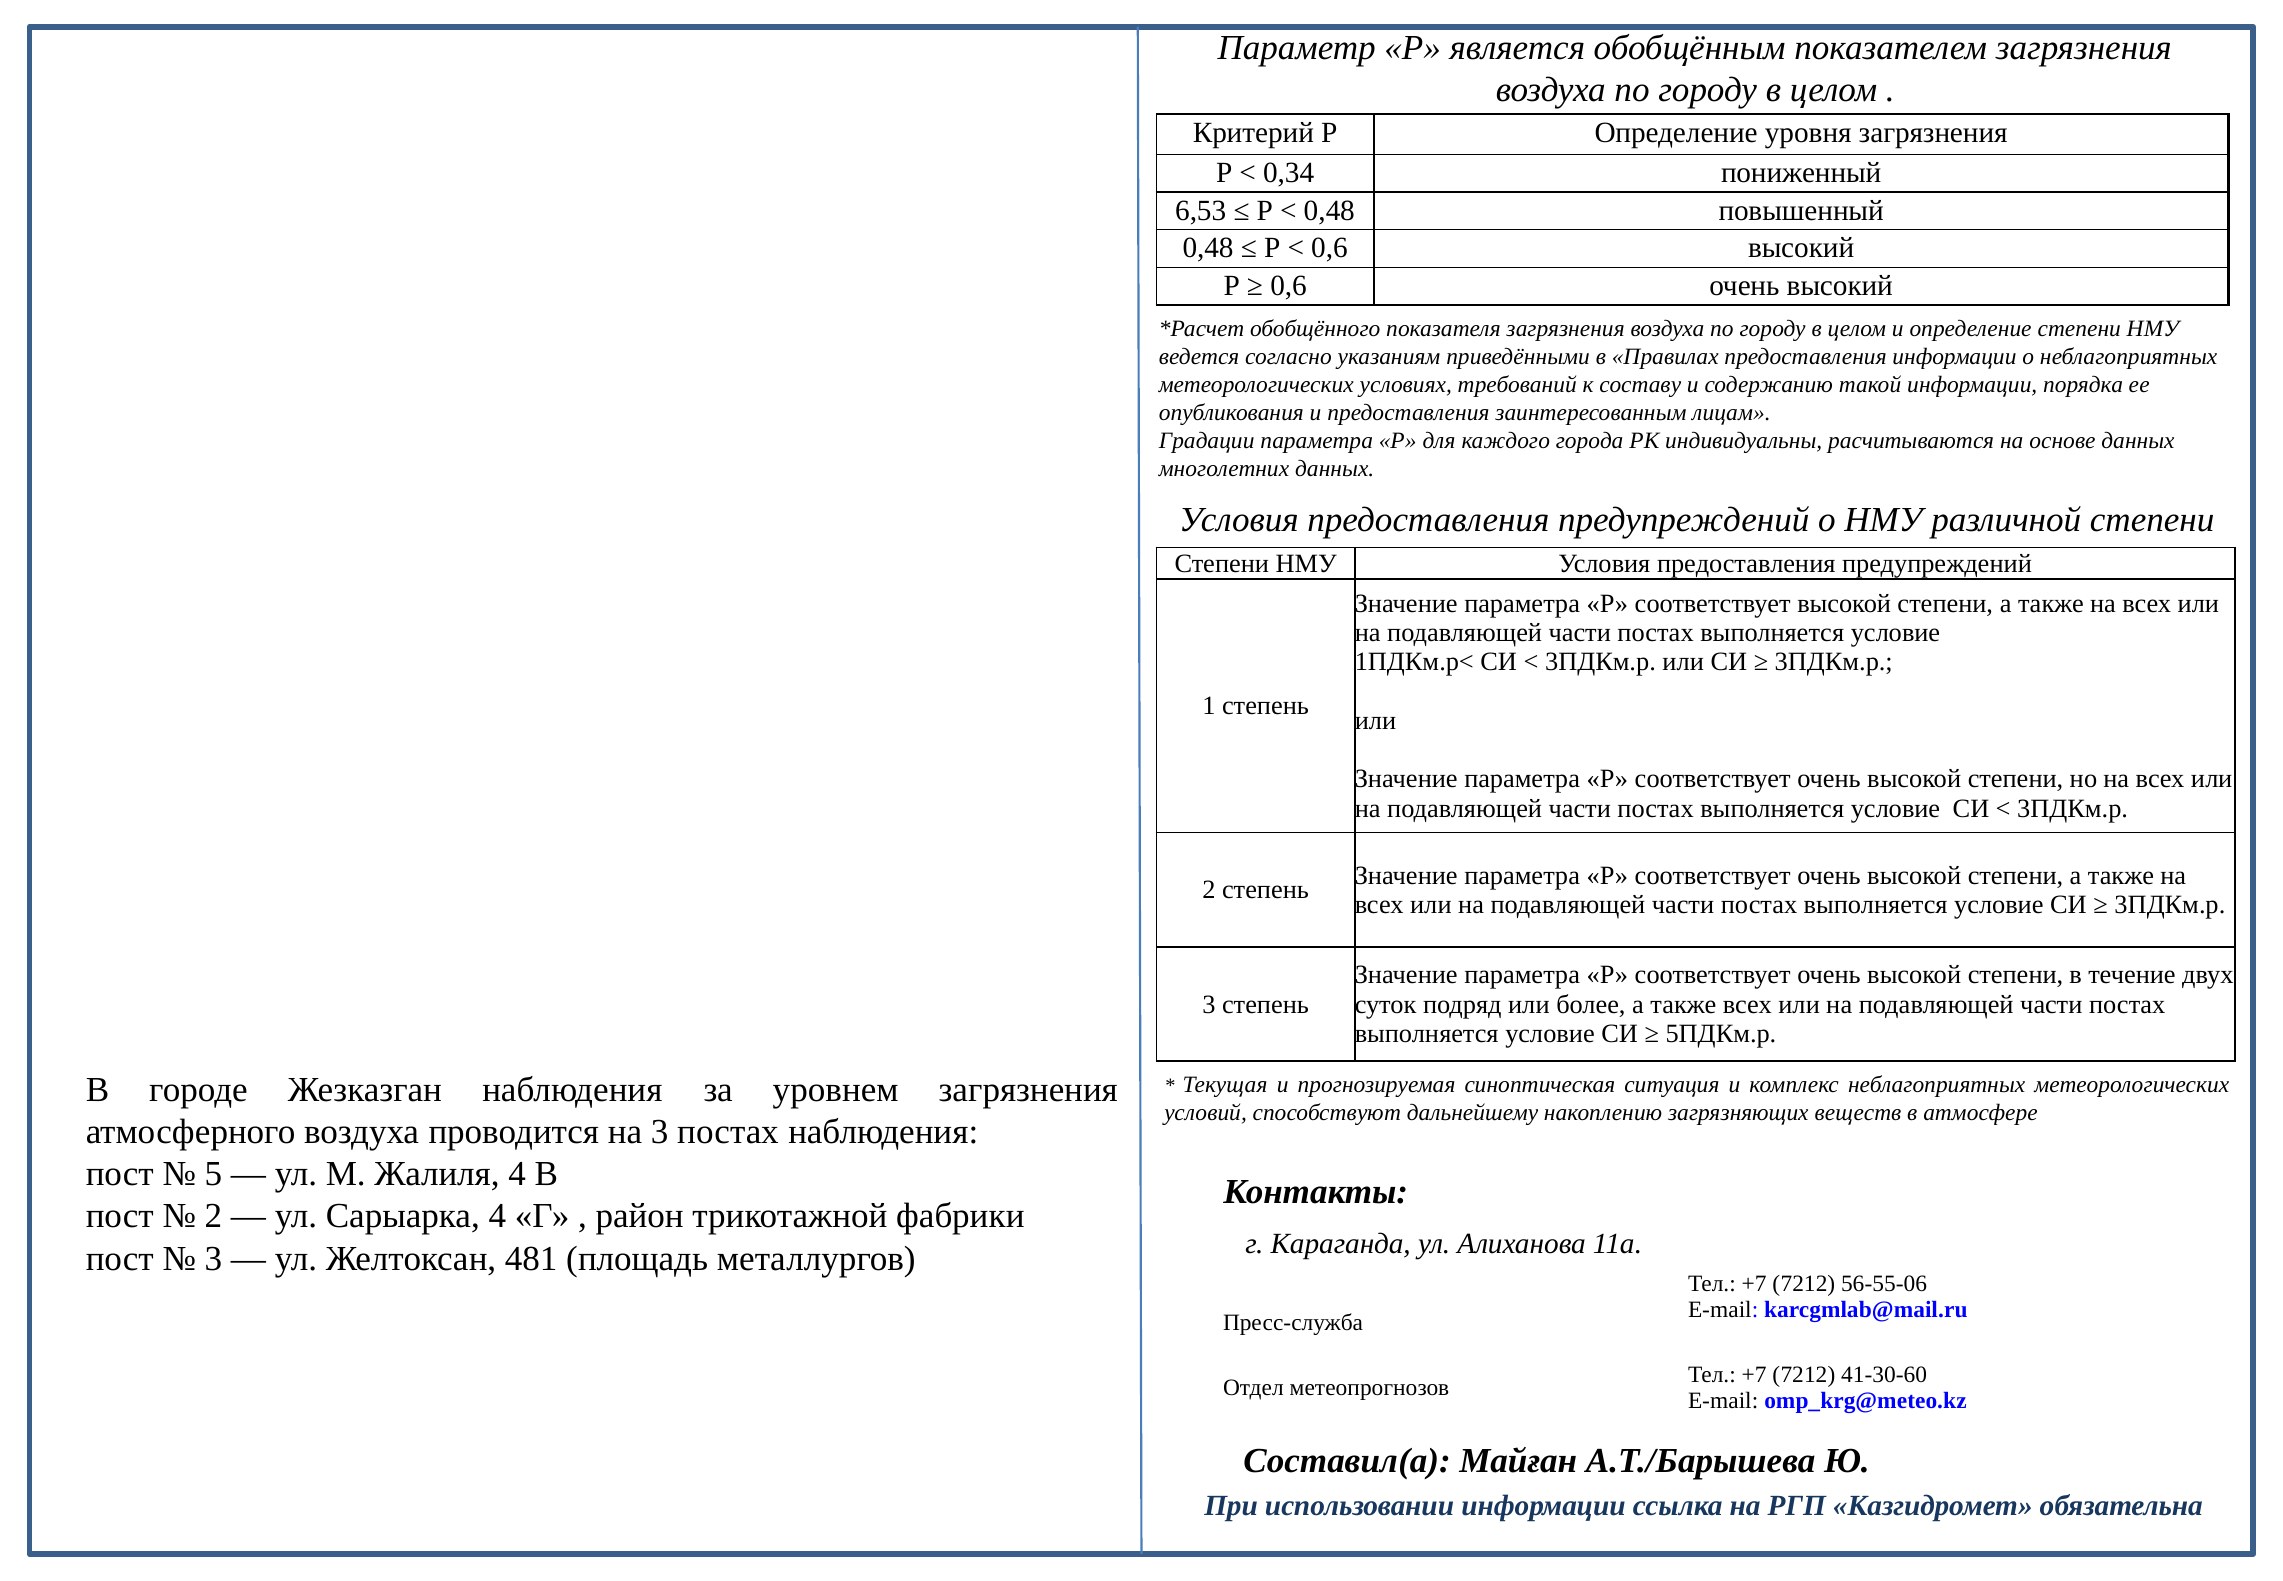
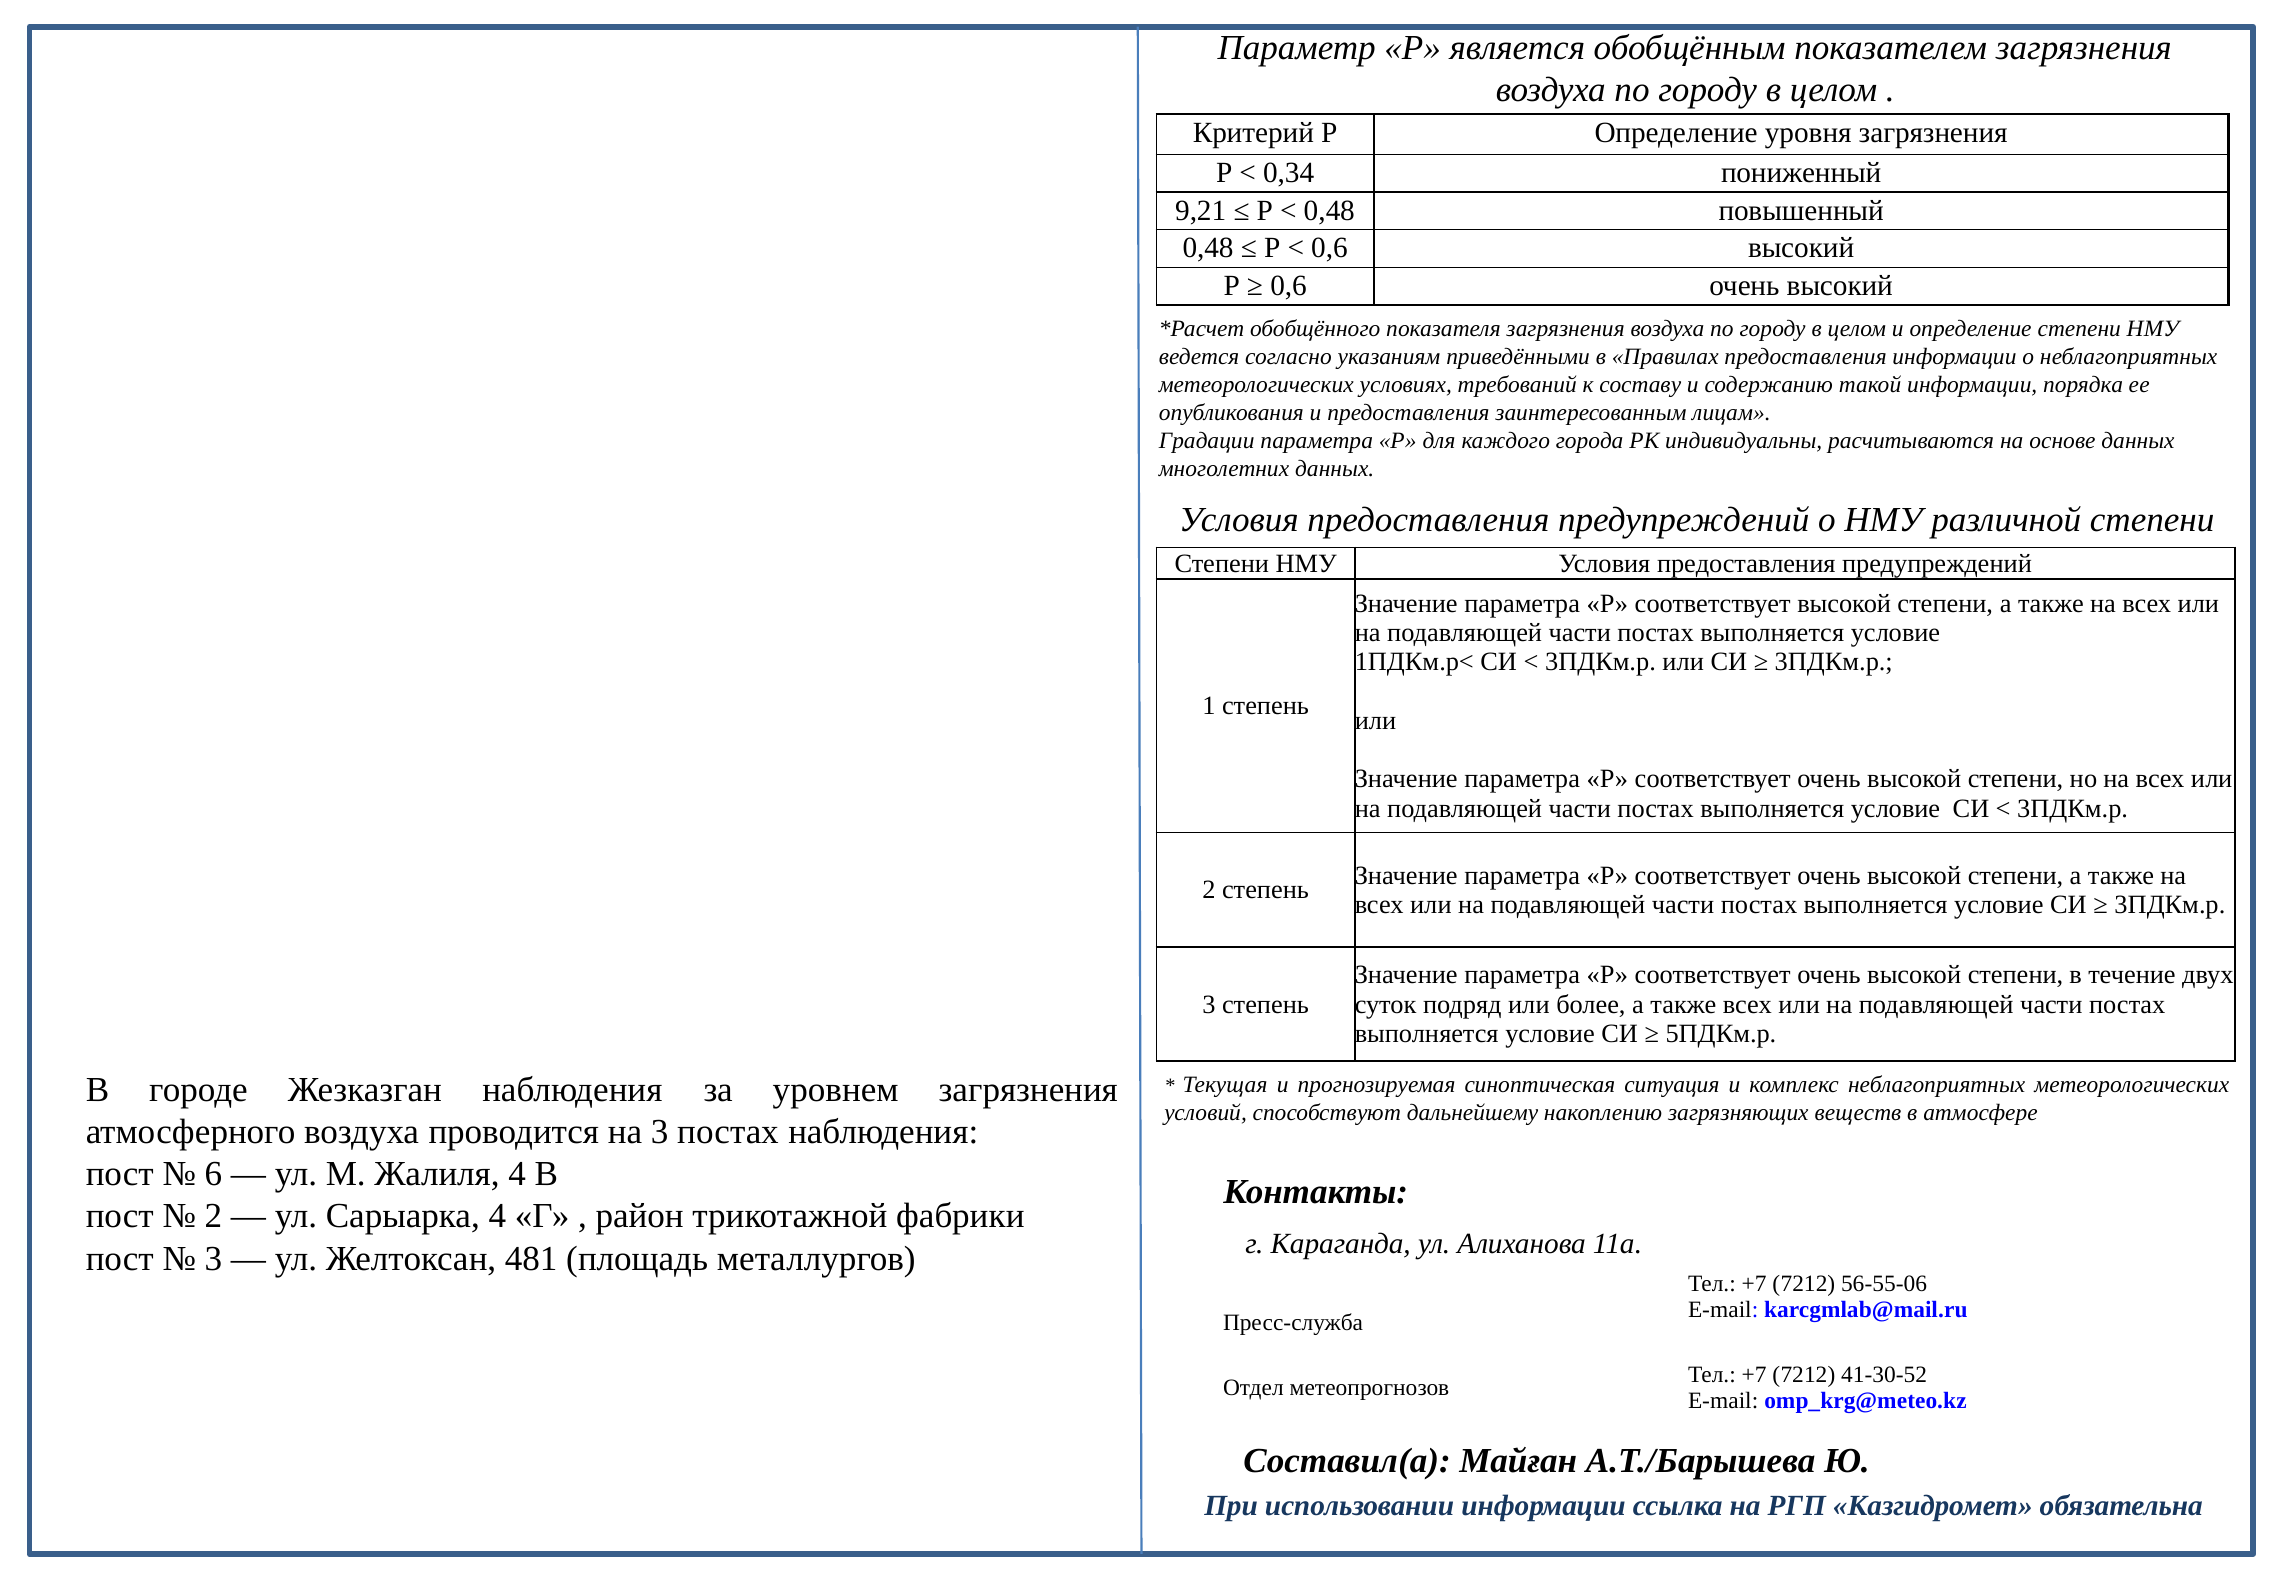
6,53: 6,53 -> 9,21
5: 5 -> 6
41-30-60: 41-30-60 -> 41-30-52
